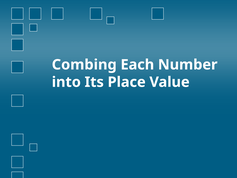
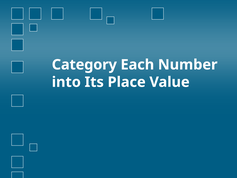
Combing: Combing -> Category
